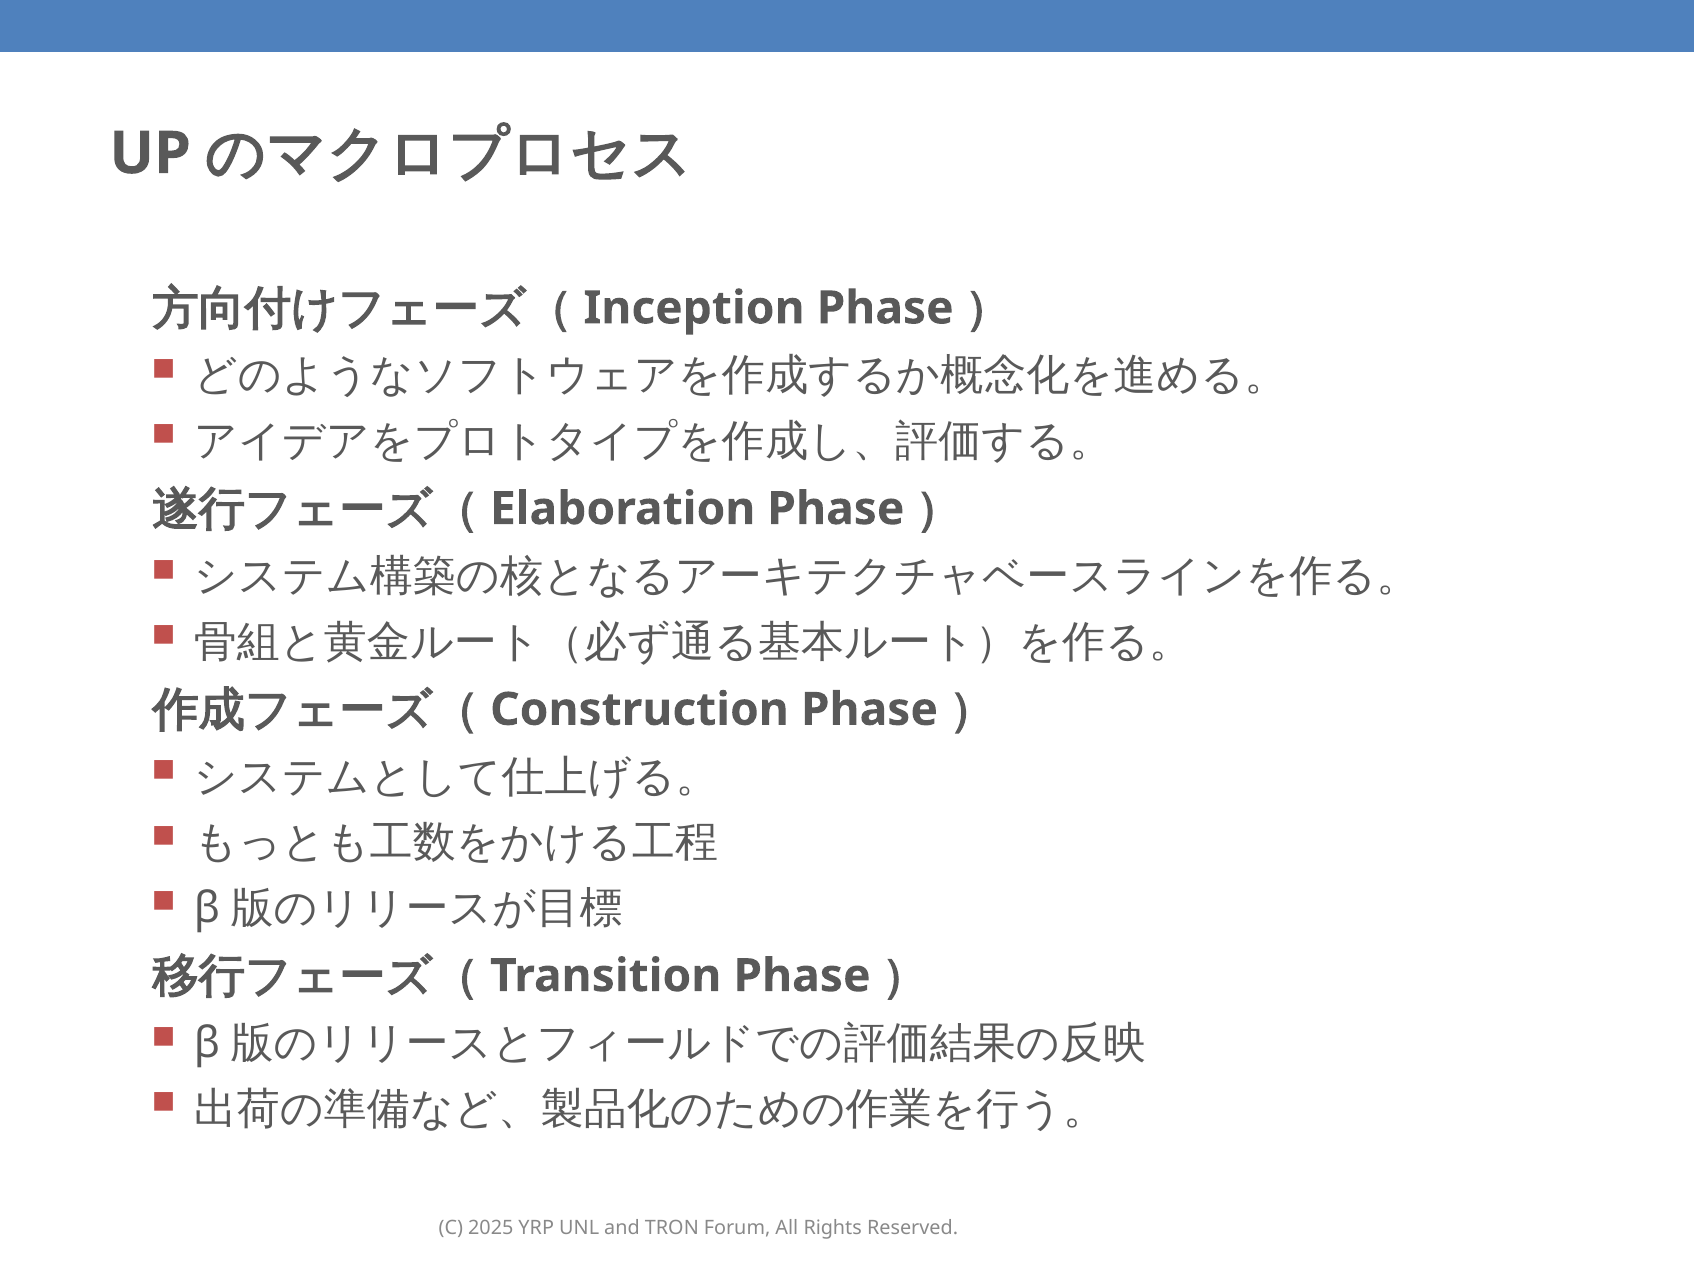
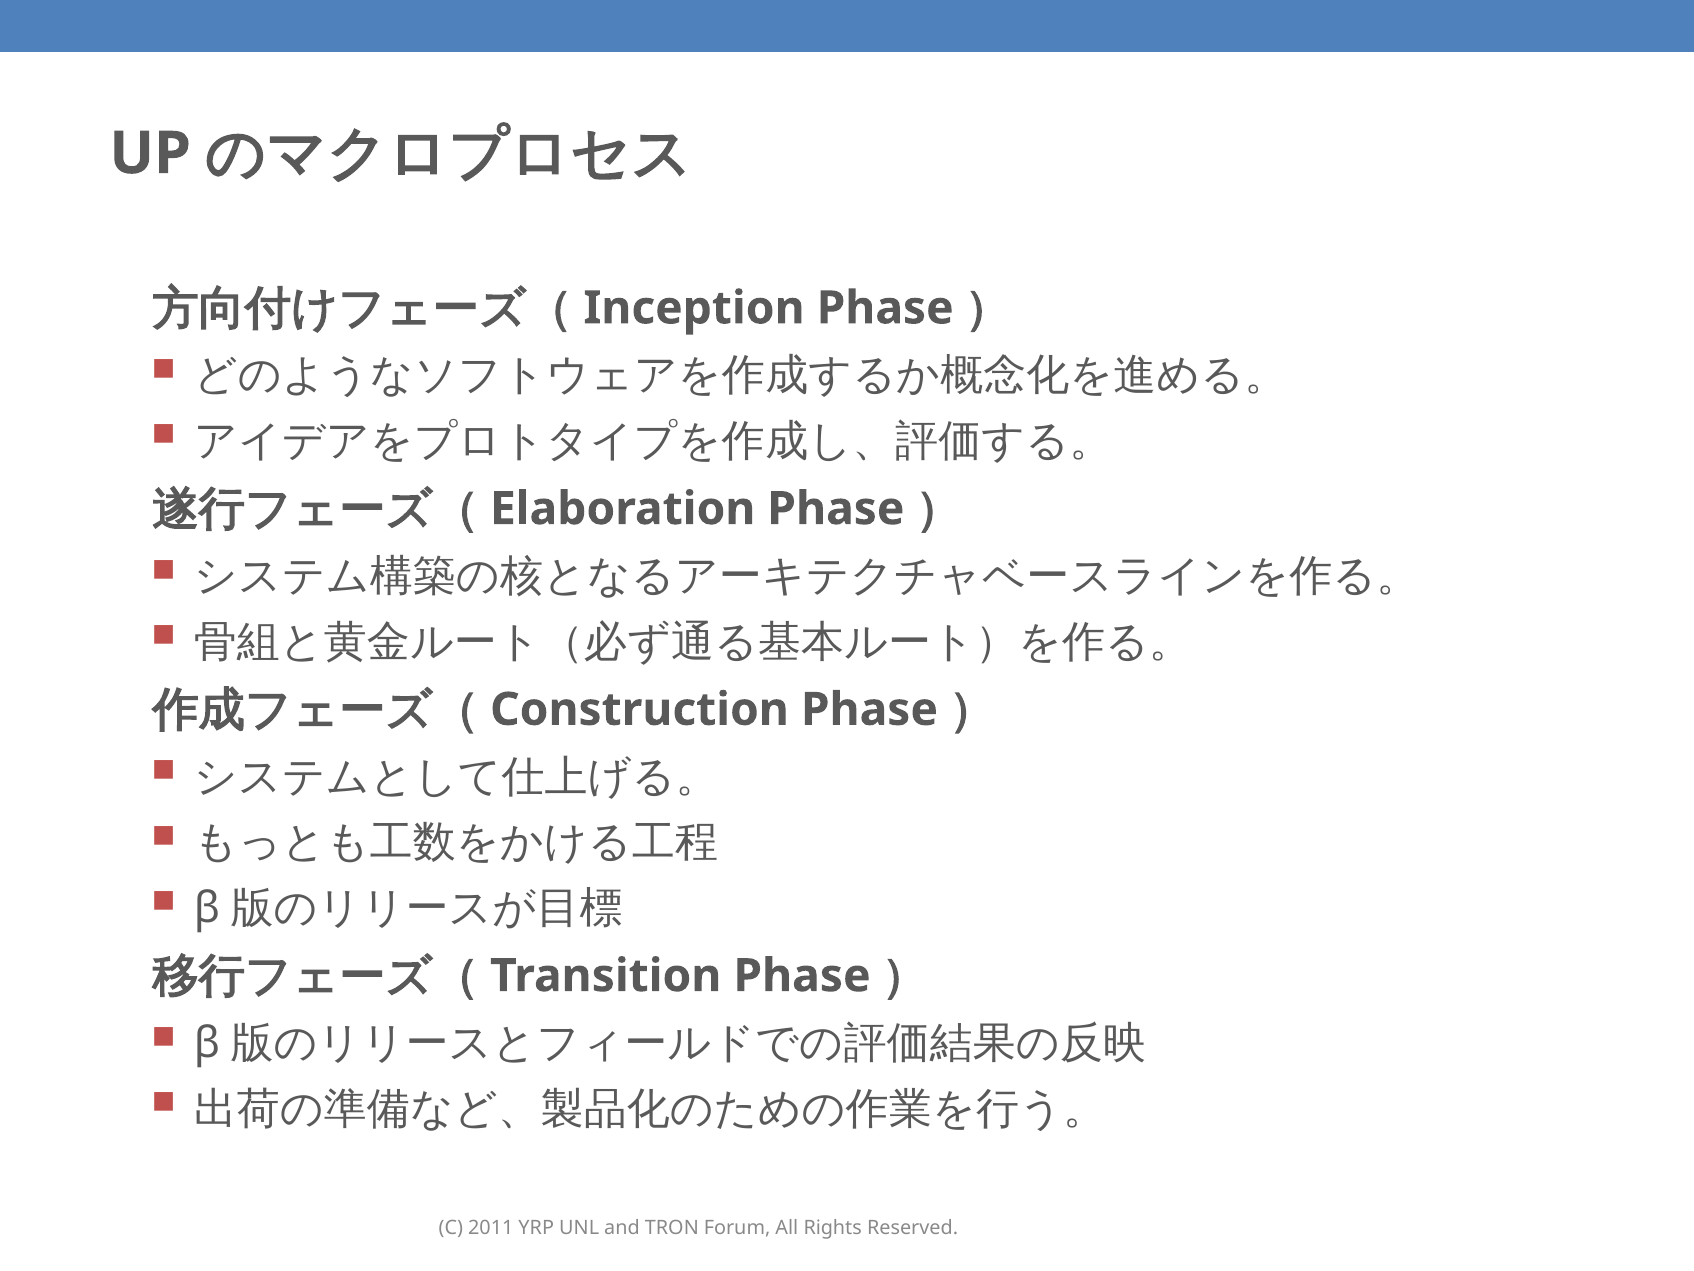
2025: 2025 -> 2011
